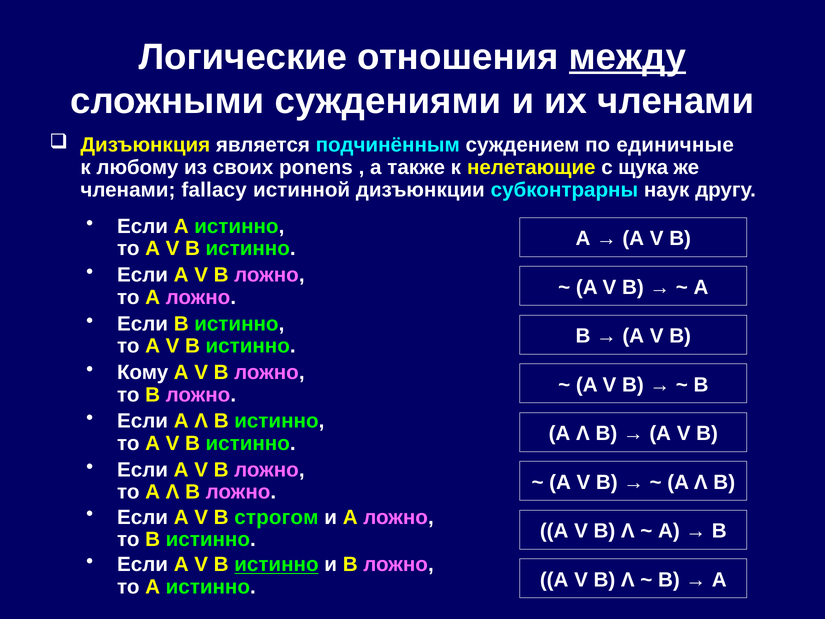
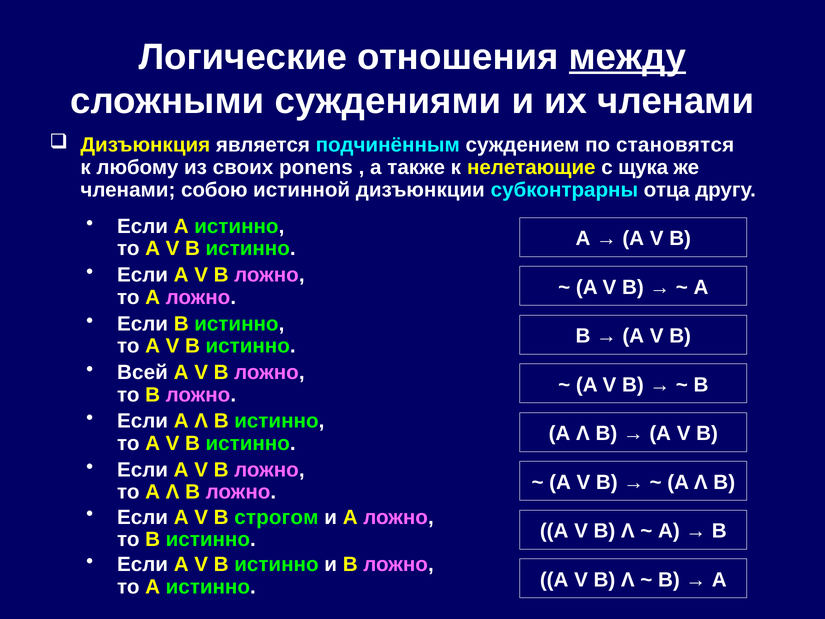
единичные: единичные -> становятся
fallacy: fallacy -> собою
наук: наук -> отца
Кому: Кому -> Всей
истинно at (276, 564) underline: present -> none
